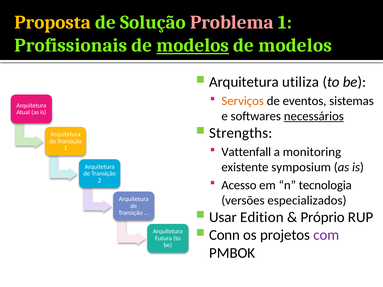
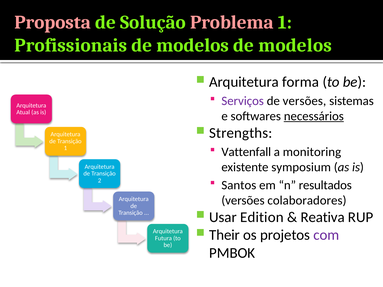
Proposta colour: yellow -> pink
modelos at (193, 45) underline: present -> none
utiliza: utiliza -> forma
Serviços colour: orange -> purple
de eventos: eventos -> versões
Acesso: Acesso -> Santos
tecnologia: tecnologia -> resultados
especializados: especializados -> colaboradores
Próprio: Próprio -> Reativa
Conn: Conn -> Their
